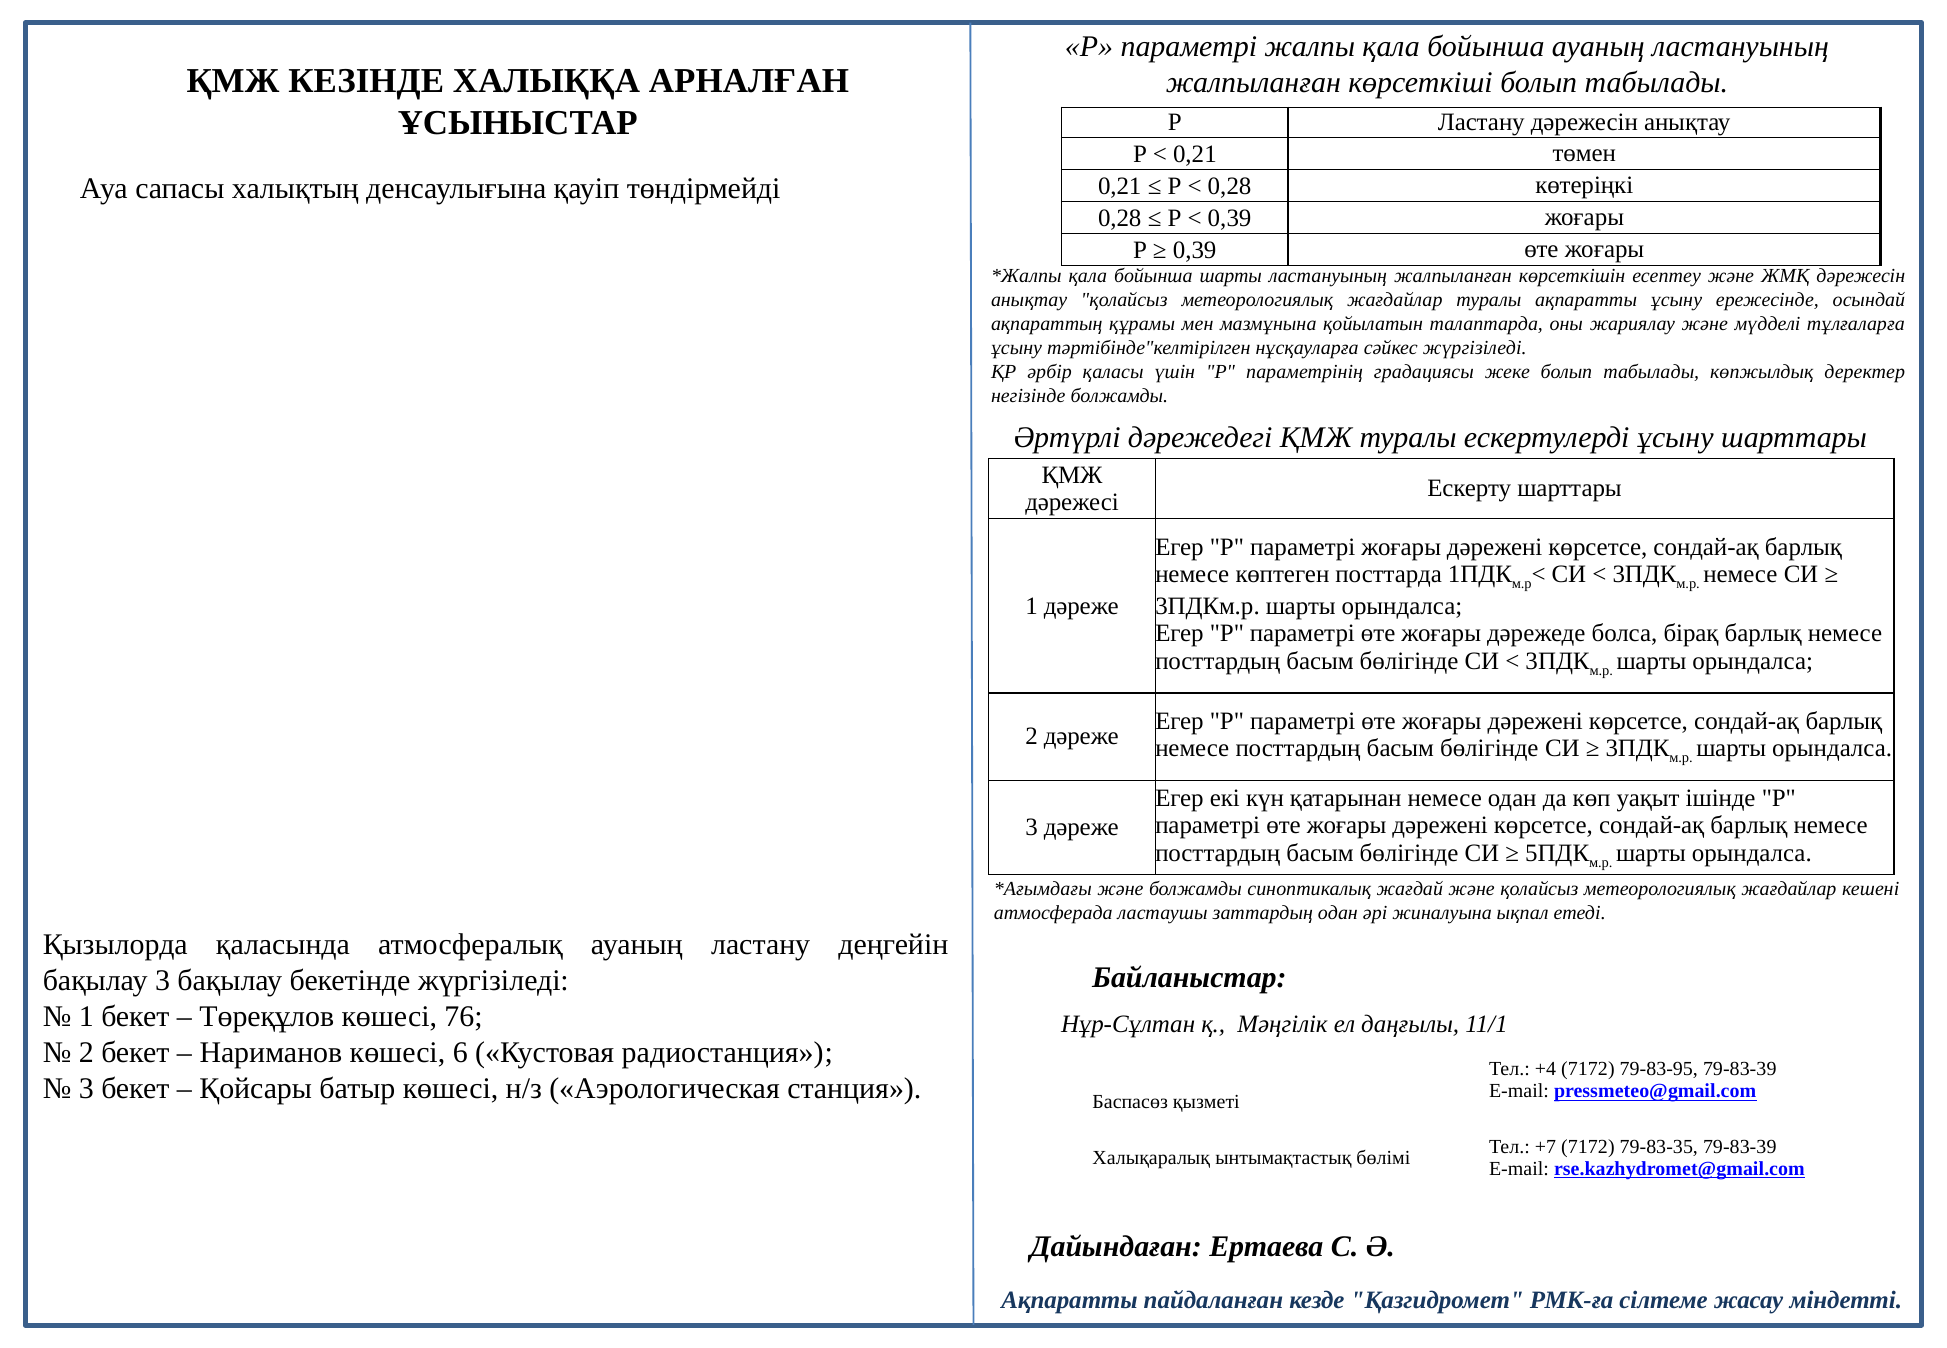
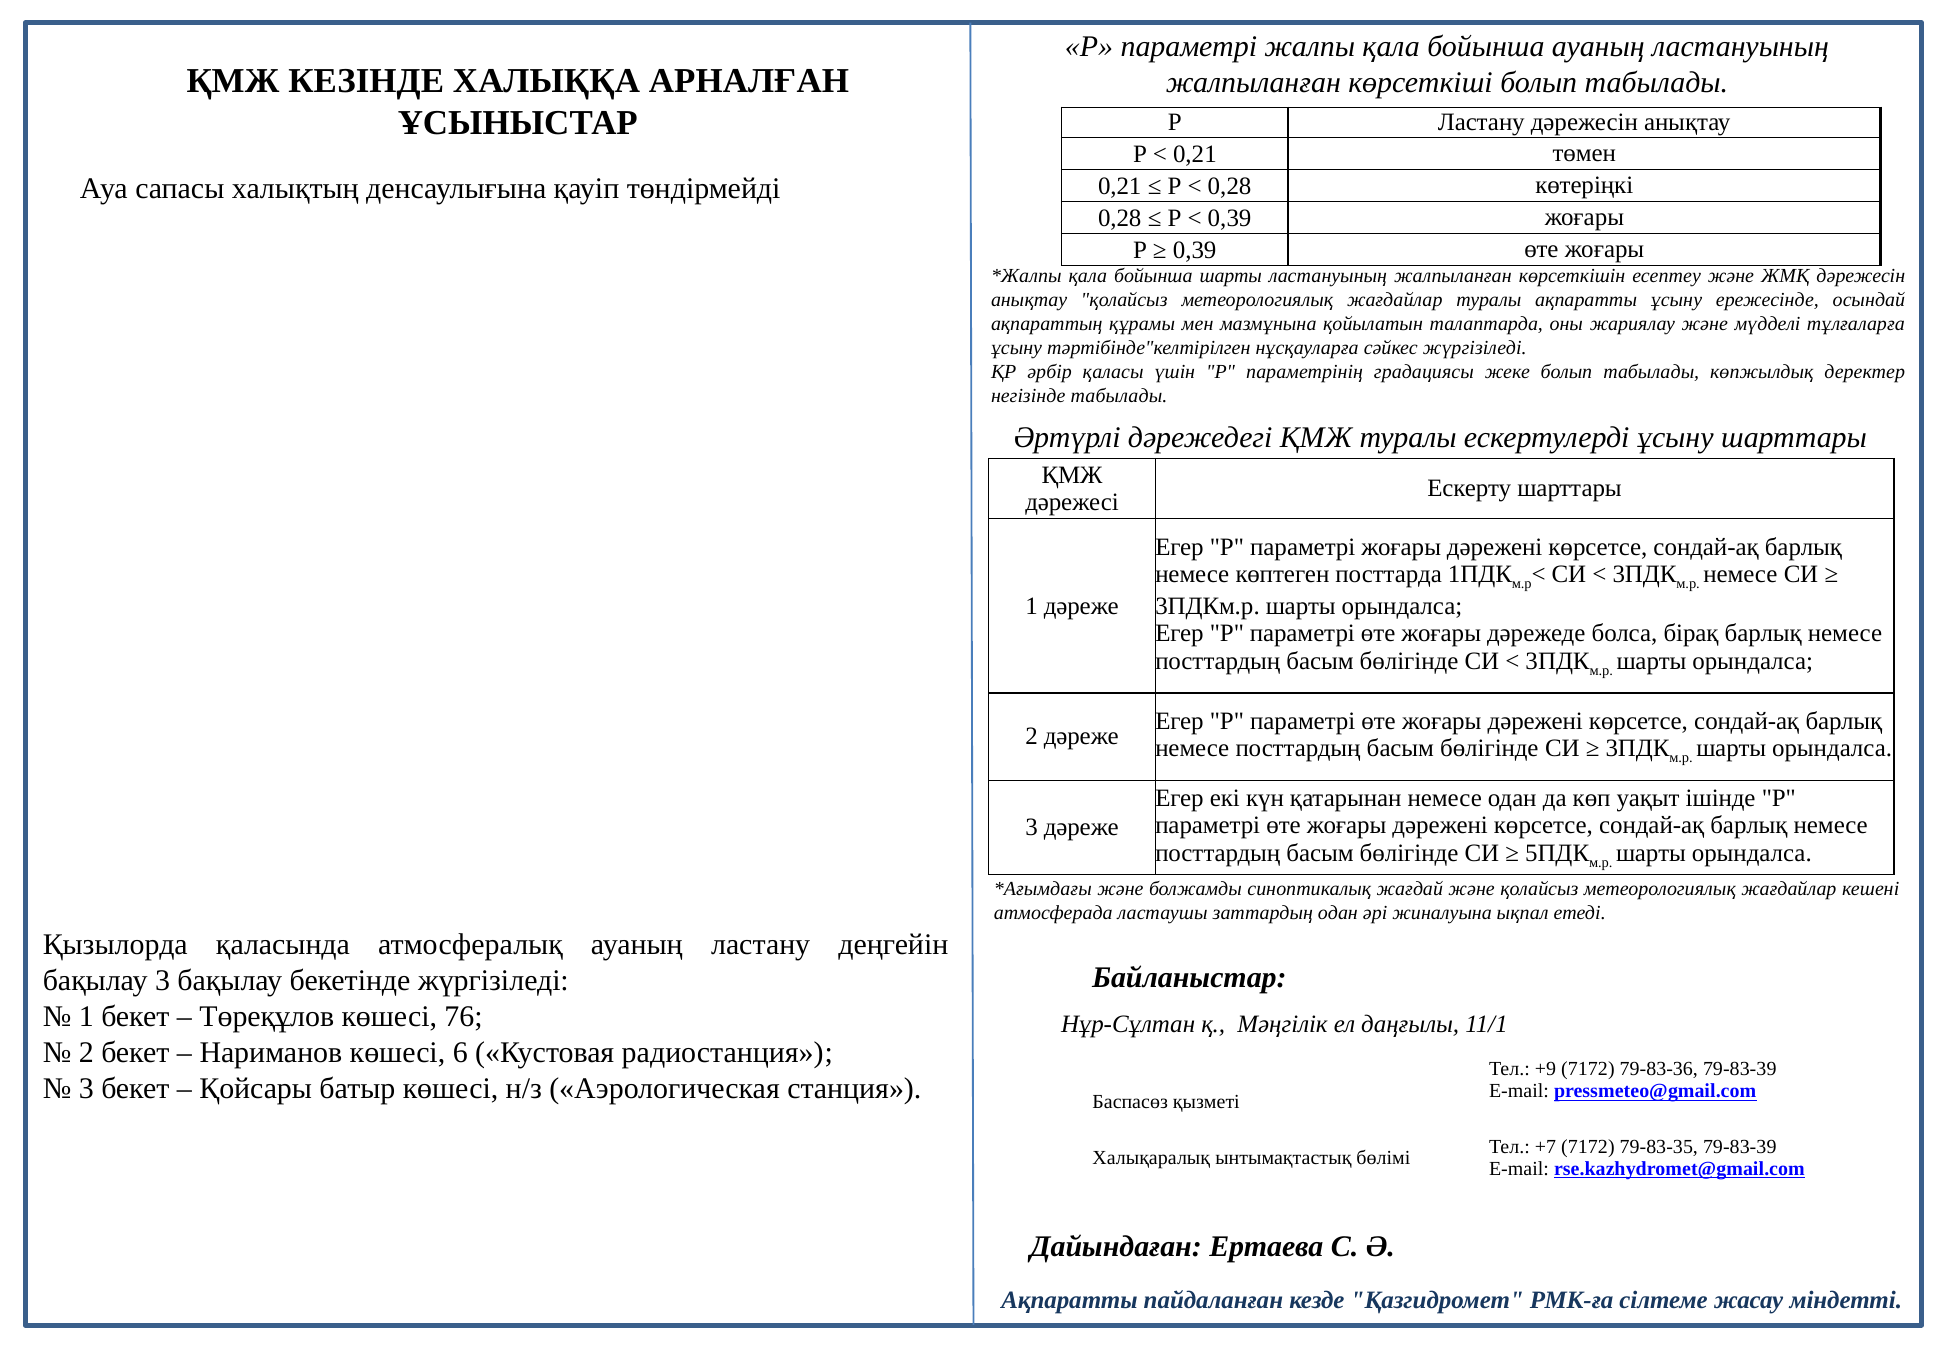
негізінде болжамды: болжамды -> табылады
+4: +4 -> +9
79-83-95: 79-83-95 -> 79-83-36
